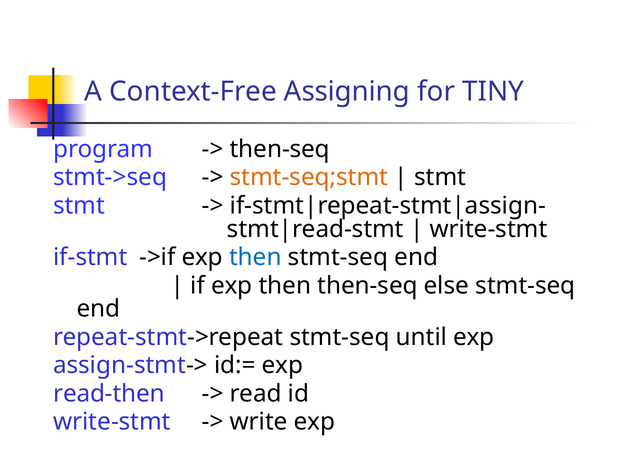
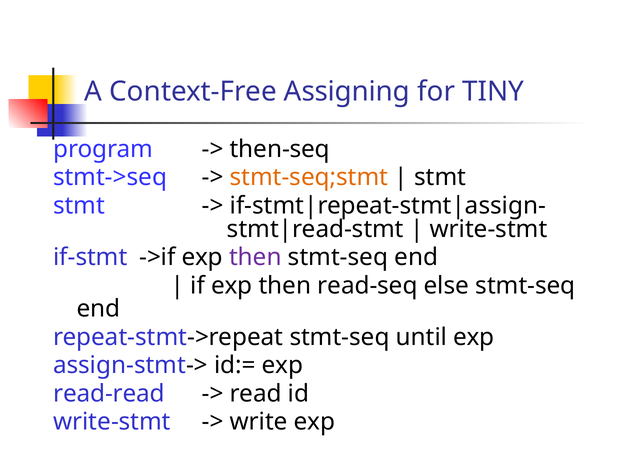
then at (255, 258) colour: blue -> purple
then then-seq: then-seq -> read-seq
read-then: read-then -> read-read
